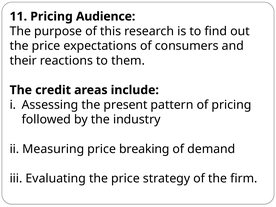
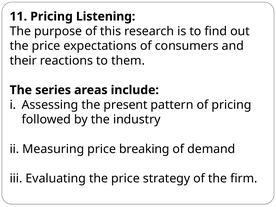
Audience: Audience -> Listening
credit: credit -> series
